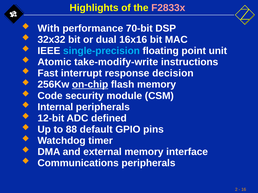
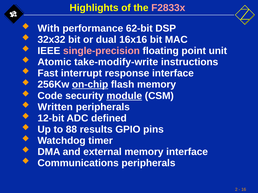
70-bit: 70-bit -> 62-bit
single-precision colour: light blue -> pink
response decision: decision -> interface
module underline: none -> present
Internal: Internal -> Written
default: default -> results
